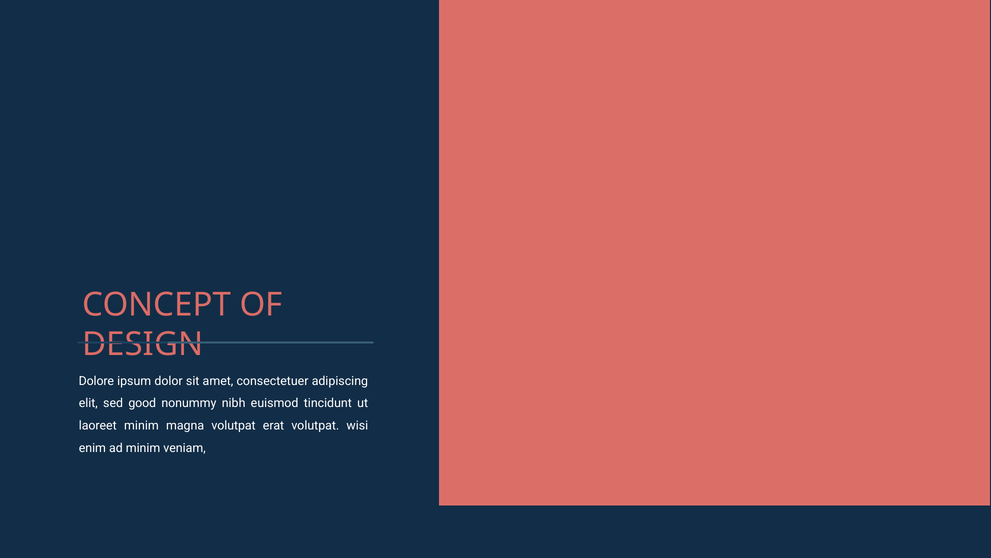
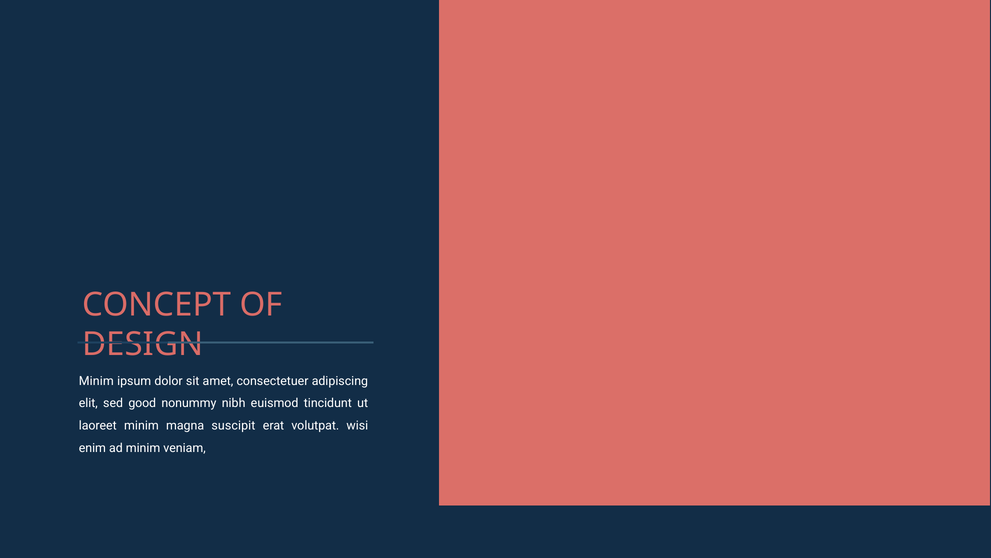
Dolore at (96, 381): Dolore -> Minim
magna volutpat: volutpat -> suscipit
